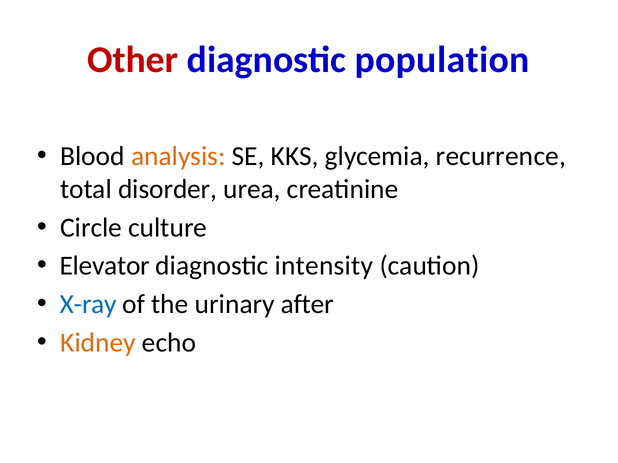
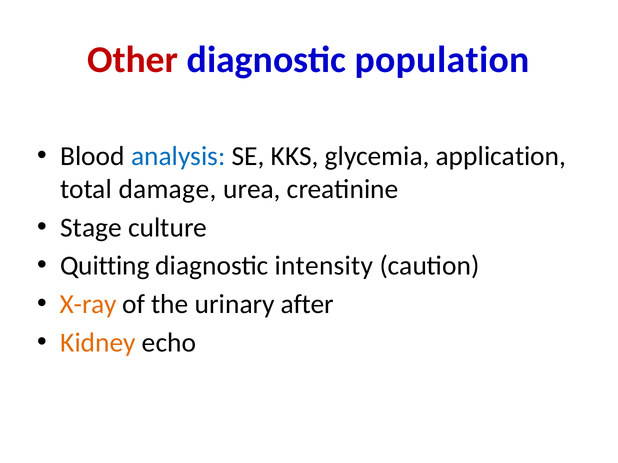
analysis colour: orange -> blue
recurrence: recurrence -> application
disorder: disorder -> damage
Circle: Circle -> Stage
Elevator: Elevator -> Quitting
X-ray colour: blue -> orange
